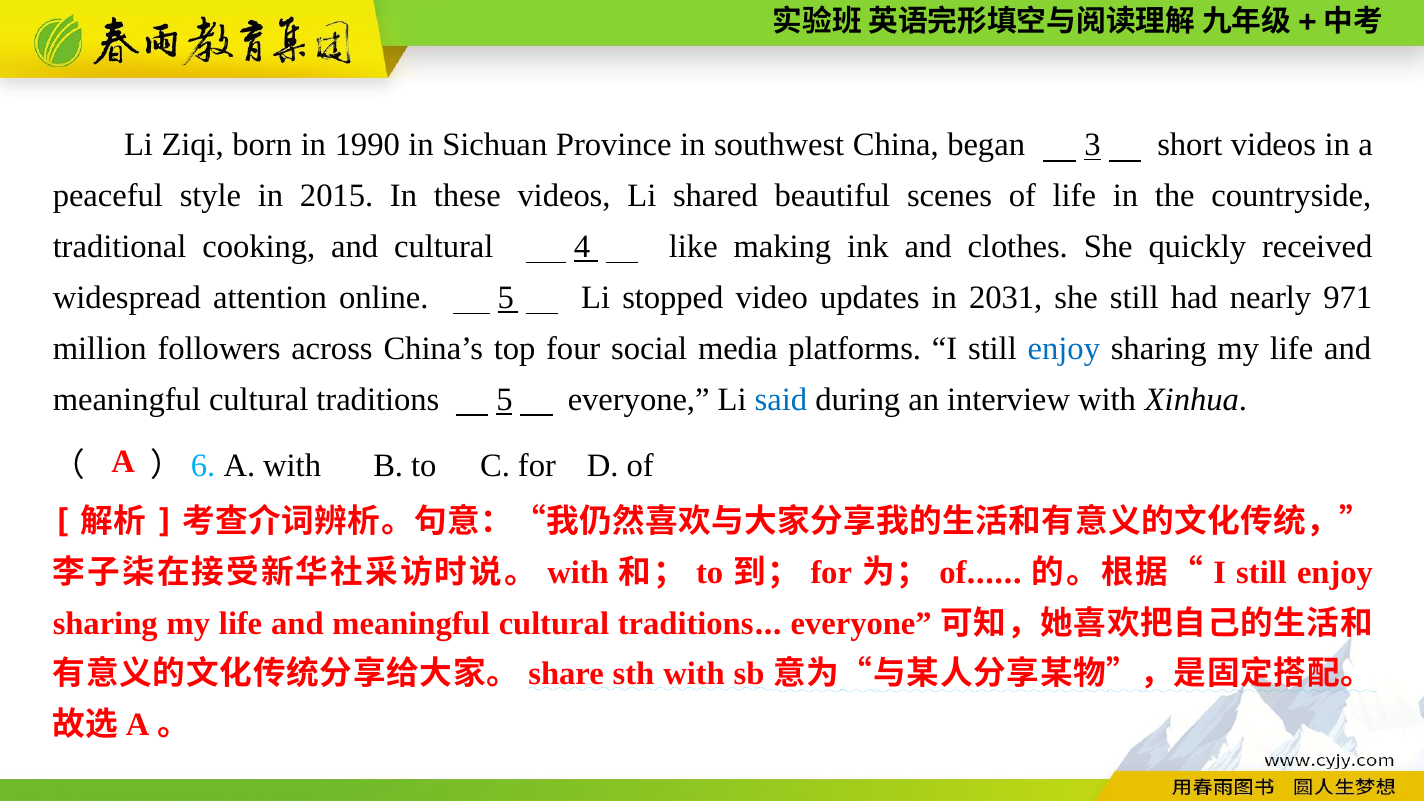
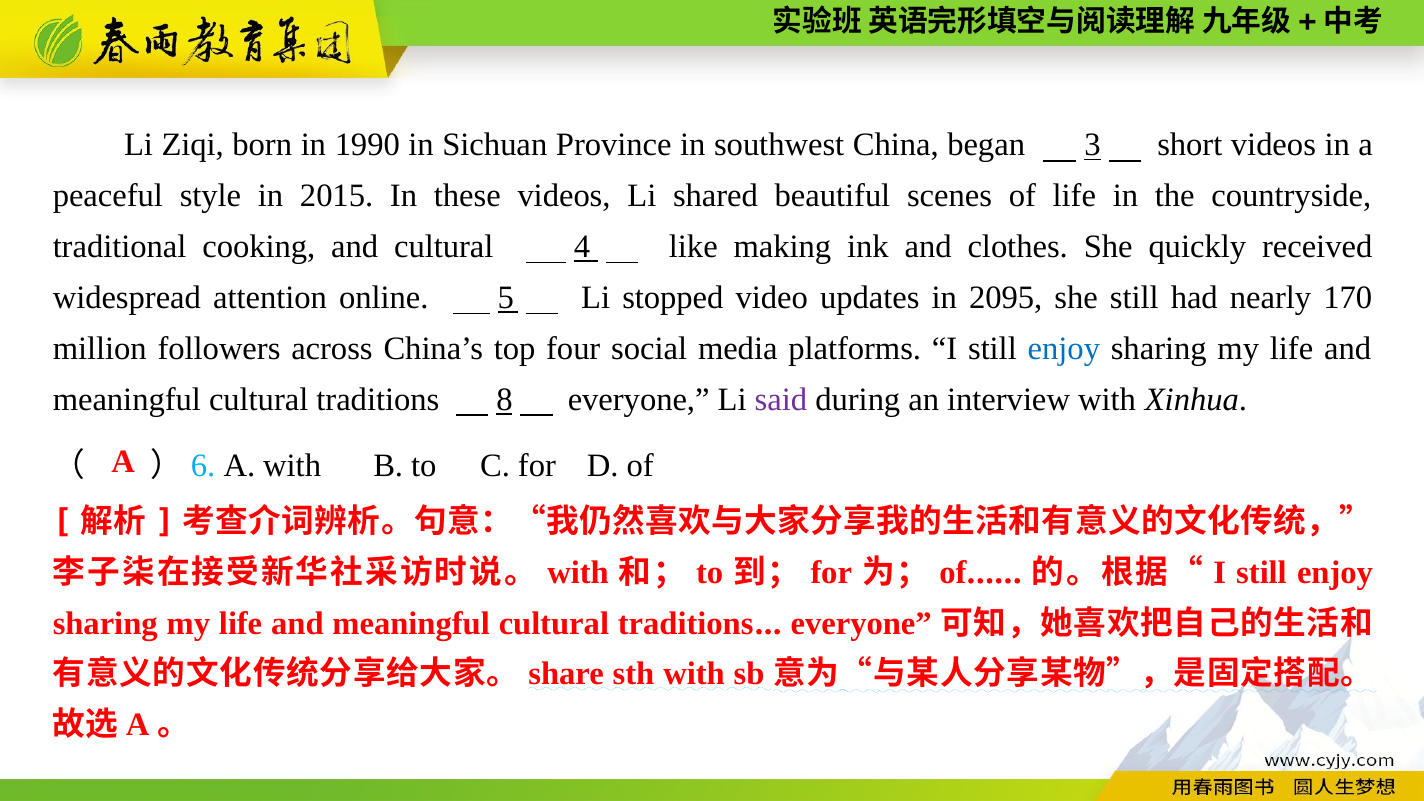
2031: 2031 -> 2095
971: 971 -> 170
traditions 5: 5 -> 8
said colour: blue -> purple
